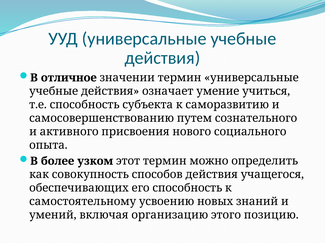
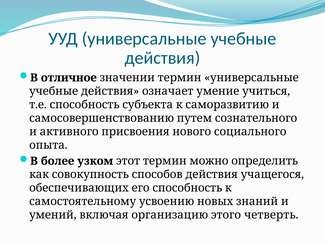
позицию: позицию -> четверть
